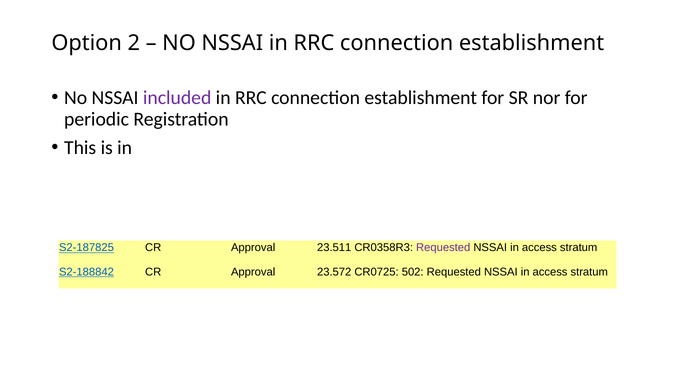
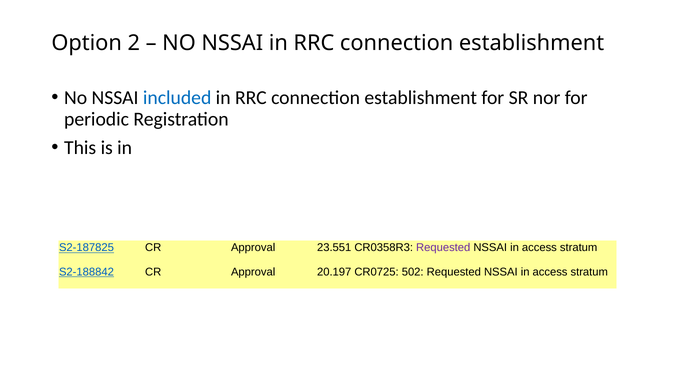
included colour: purple -> blue
23.511: 23.511 -> 23.551
23.572: 23.572 -> 20.197
